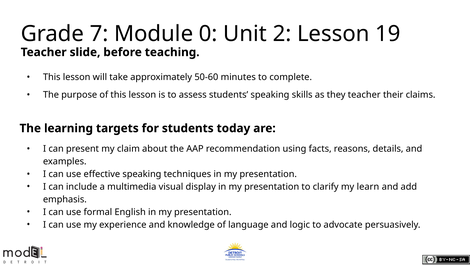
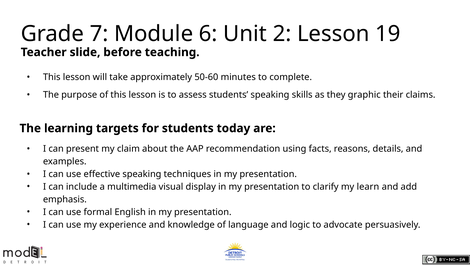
0: 0 -> 6
they teacher: teacher -> graphic
